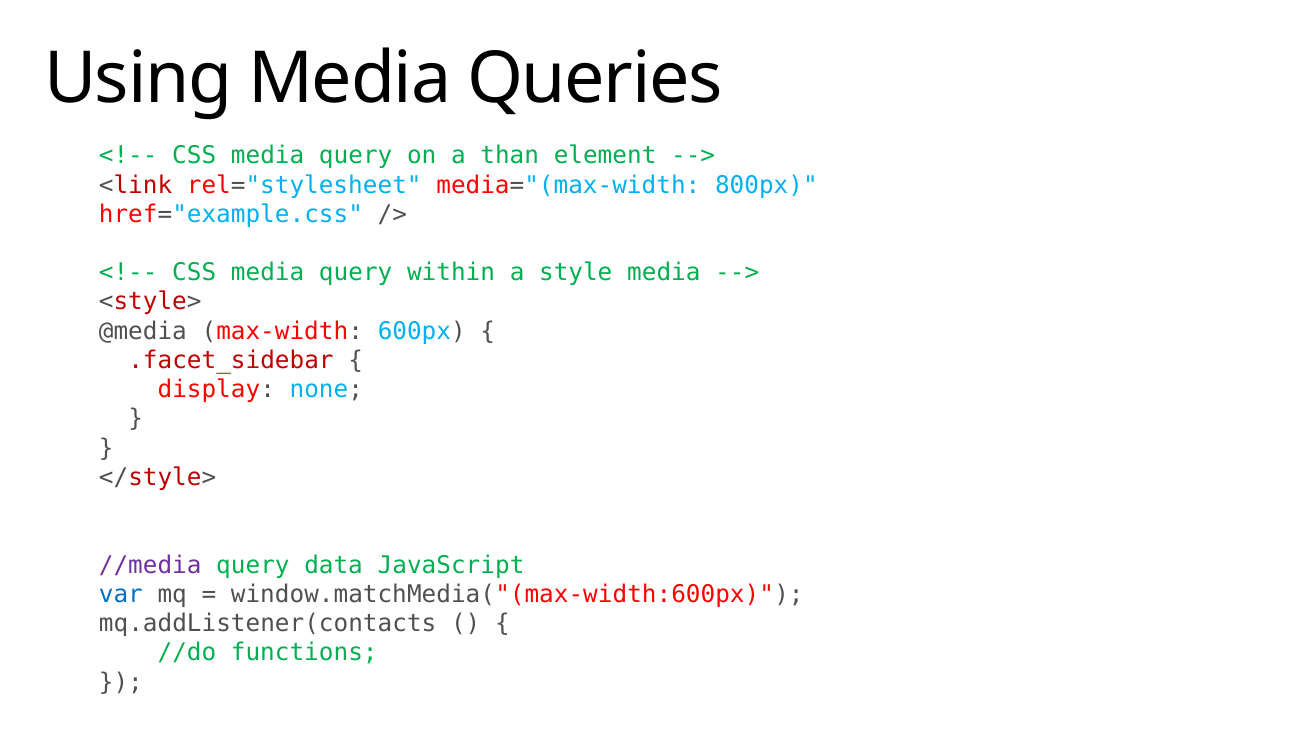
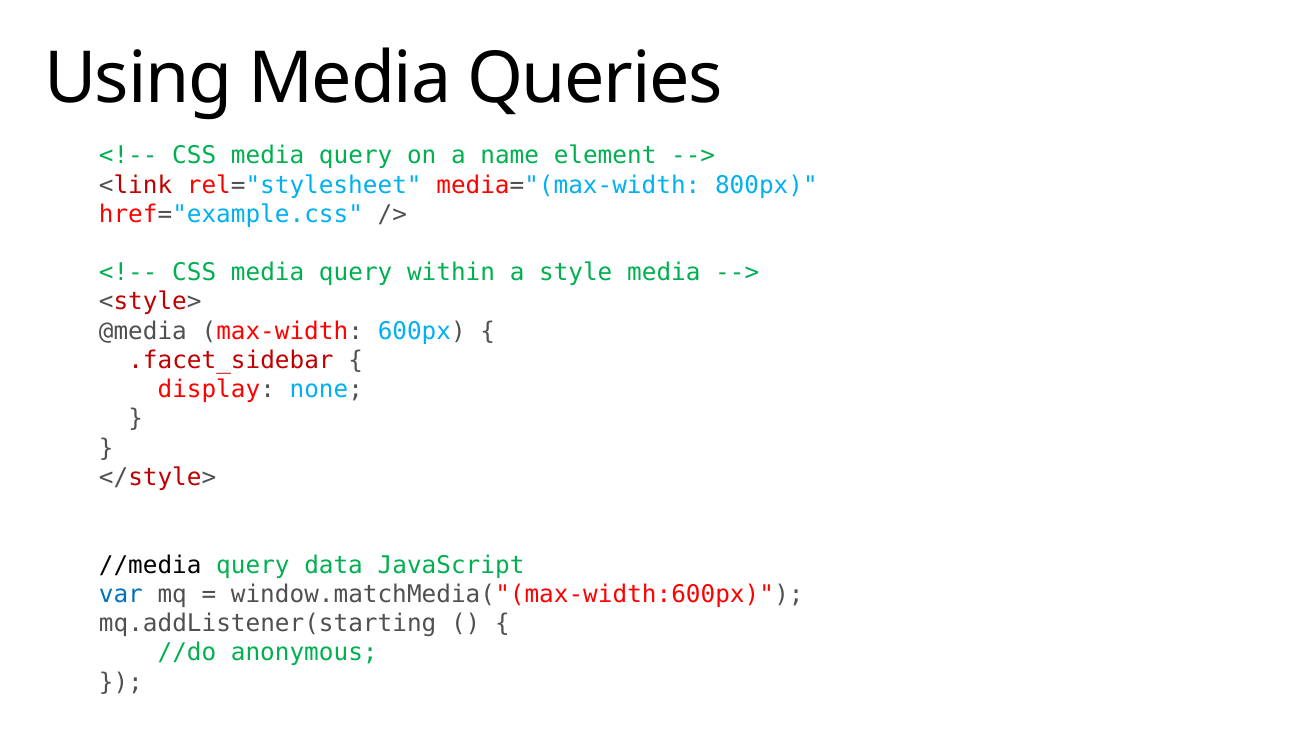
than: than -> name
//media colour: purple -> black
mq.addListener(contacts: mq.addListener(contacts -> mq.addListener(starting
functions: functions -> anonymous
